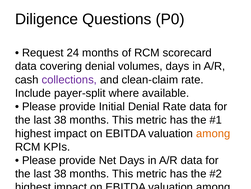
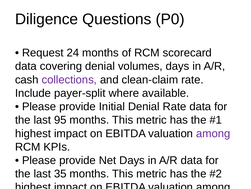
38 at (60, 120): 38 -> 95
among at (213, 133) colour: orange -> purple
38 at (60, 173): 38 -> 35
